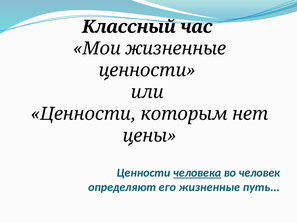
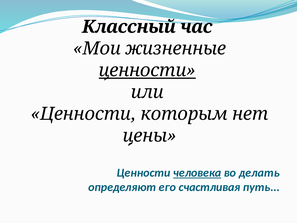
ценности at (147, 70) underline: none -> present
человек: человек -> делать
его жизненные: жизненные -> счастливая
